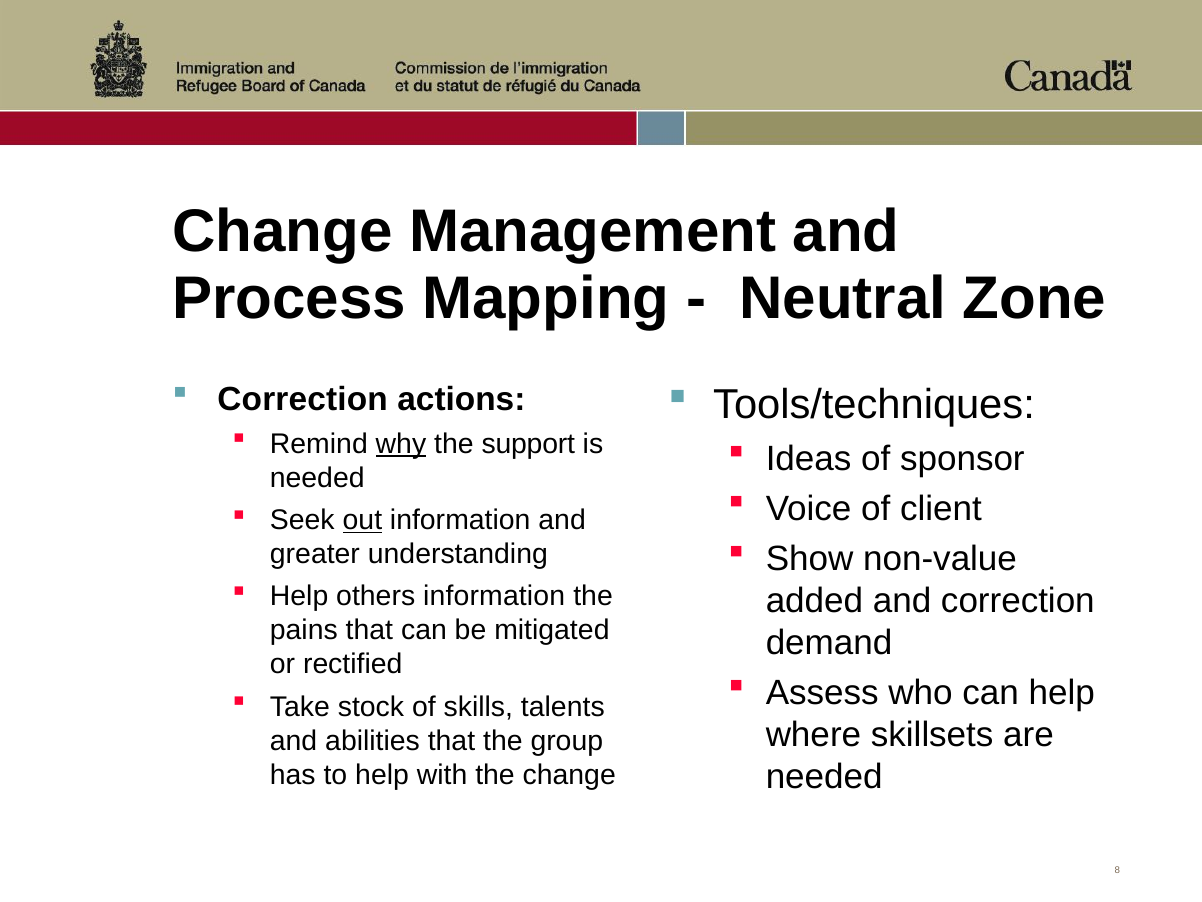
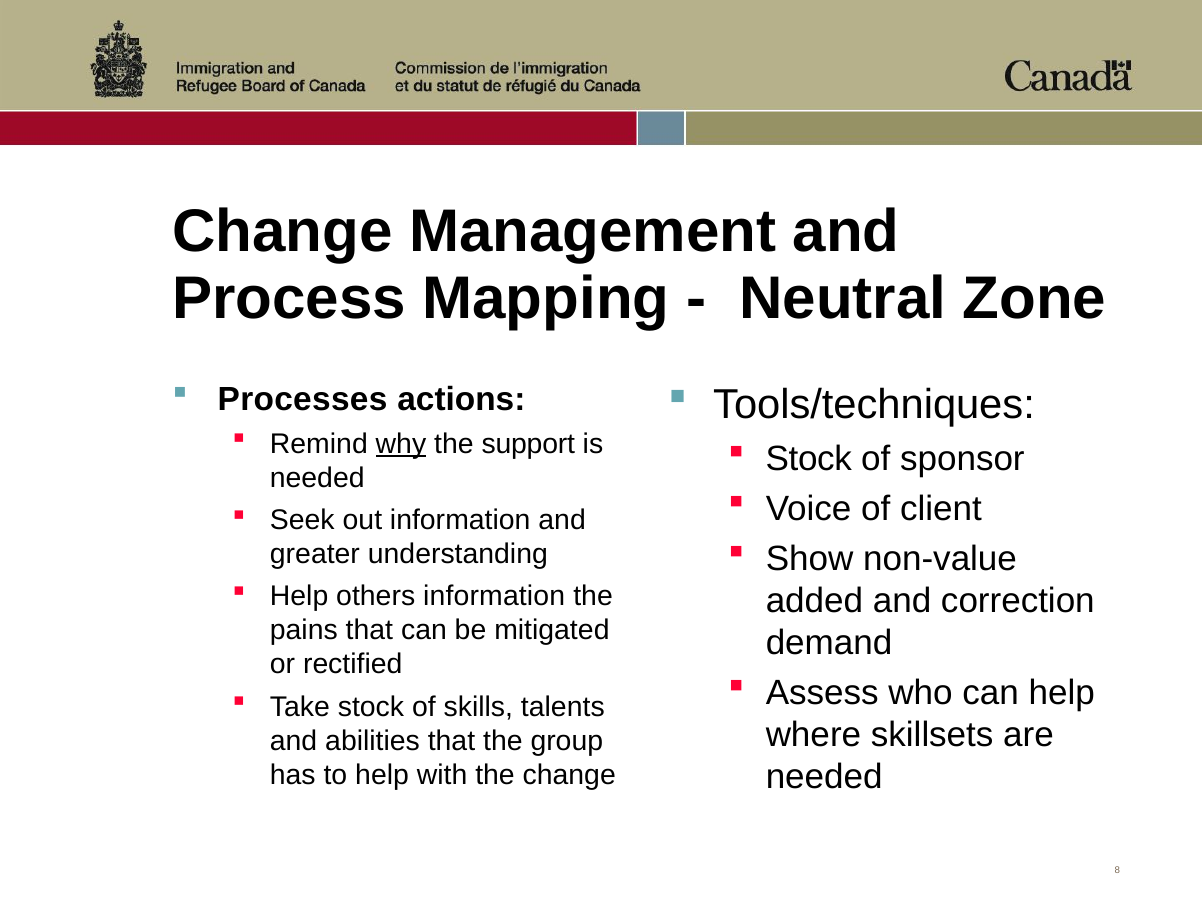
Correction at (303, 399): Correction -> Processes
Ideas at (809, 458): Ideas -> Stock
out underline: present -> none
